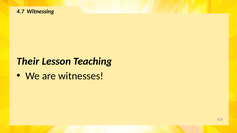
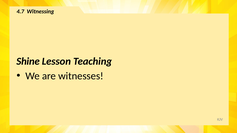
Their: Their -> Shine
